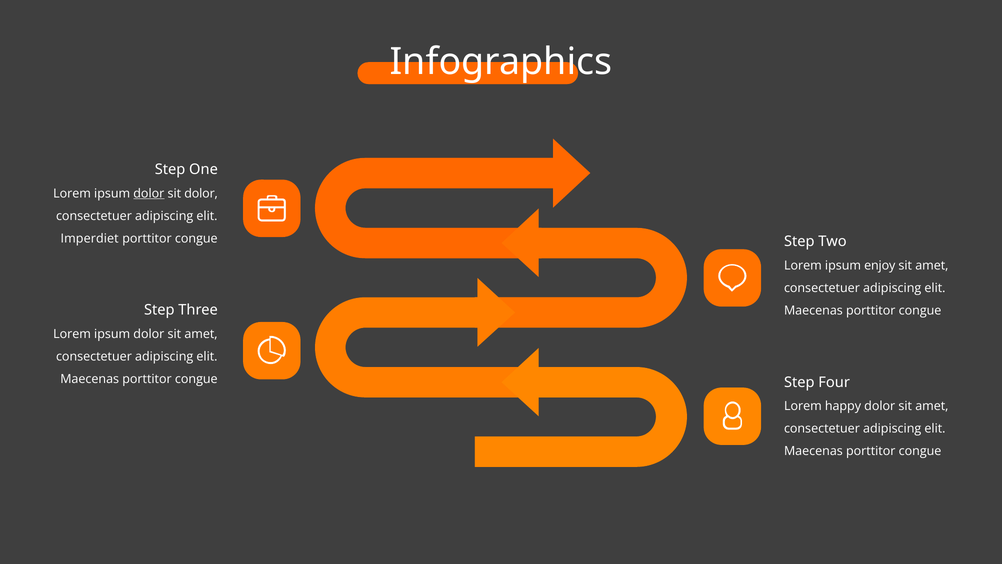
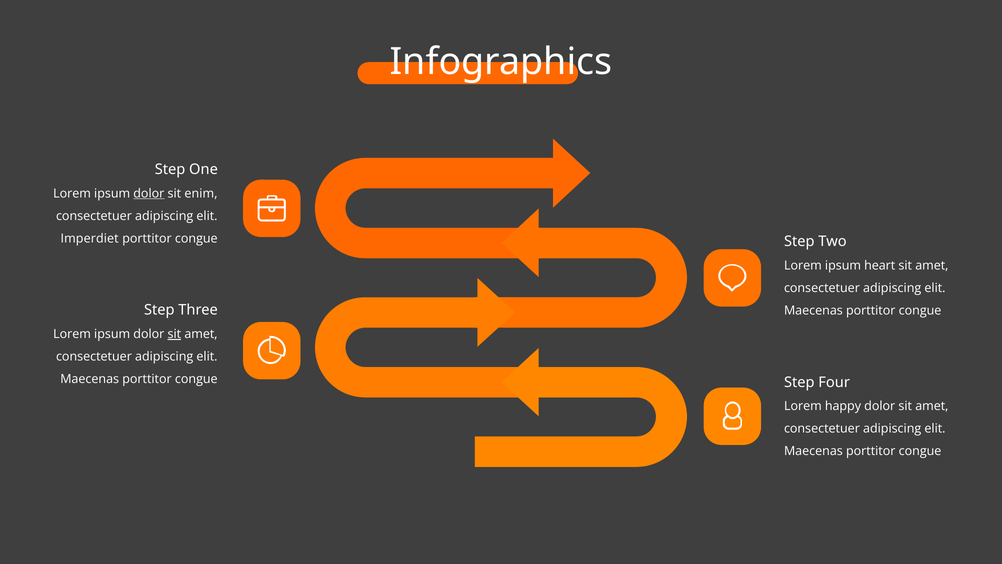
sit dolor: dolor -> enim
enjoy: enjoy -> heart
sit at (174, 334) underline: none -> present
